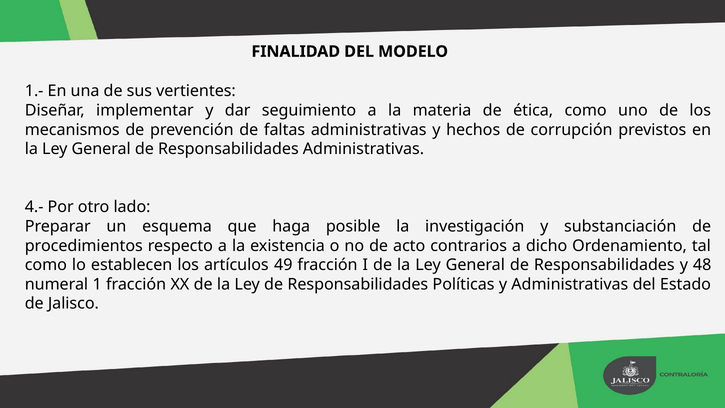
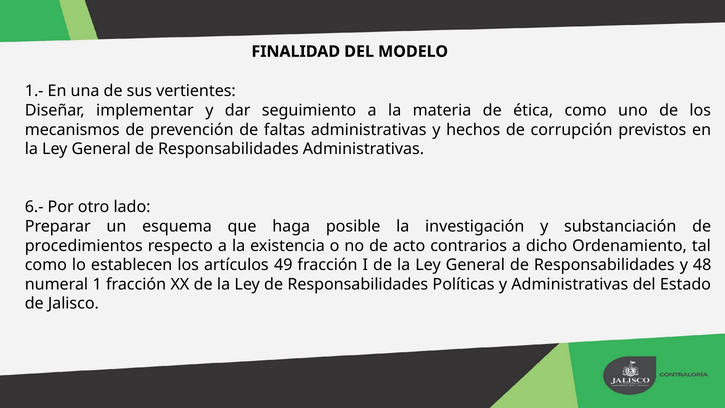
4.-: 4.- -> 6.-
